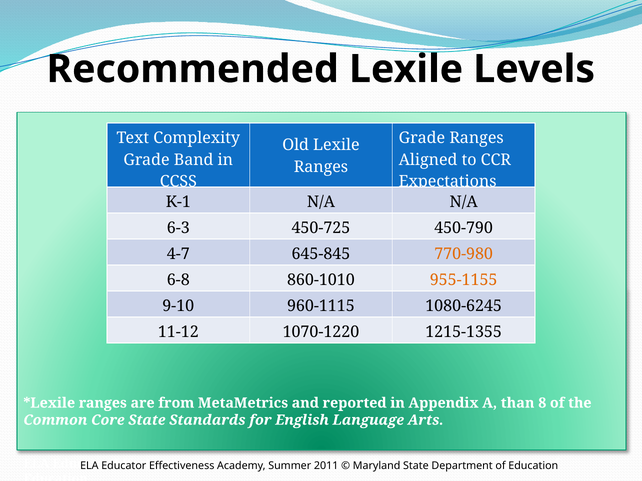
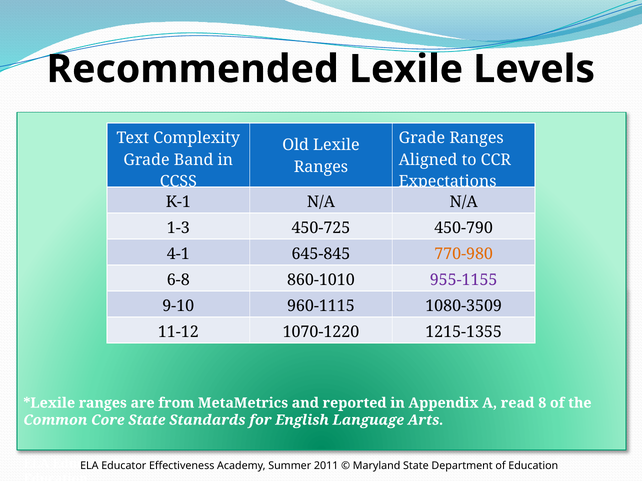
6-3: 6-3 -> 1-3
4-7: 4-7 -> 4-1
955-1155 colour: orange -> purple
1080-6245: 1080-6245 -> 1080-3509
than: than -> read
